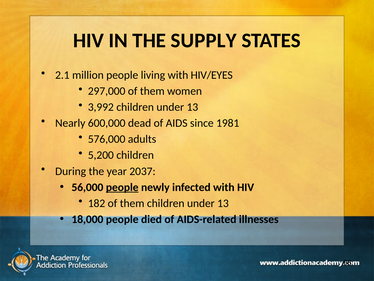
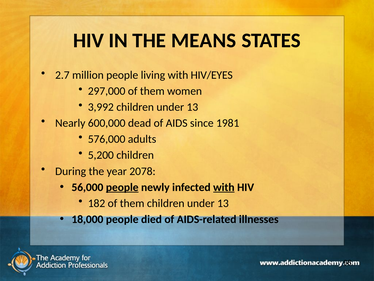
SUPPLY: SUPPLY -> MEANS
2.1: 2.1 -> 2.7
2037: 2037 -> 2078
with at (224, 187) underline: none -> present
